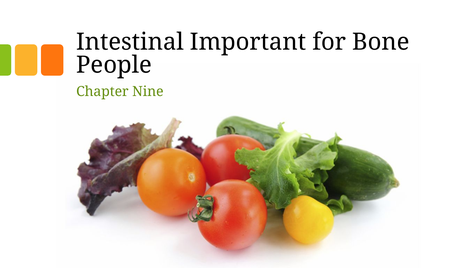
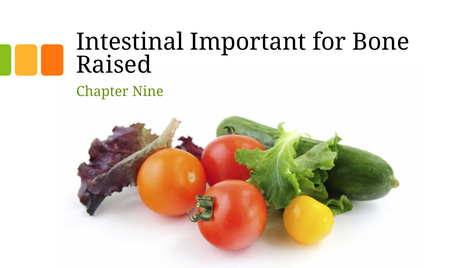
People: People -> Raised
